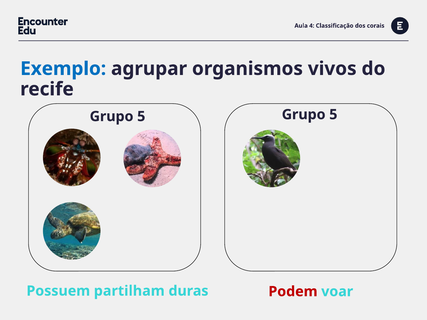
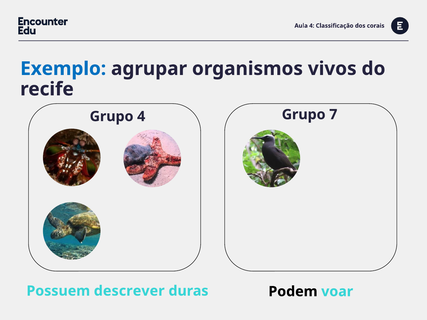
5 at (333, 115): 5 -> 7
5 at (141, 117): 5 -> 4
partilham: partilham -> descrever
Podem colour: red -> black
